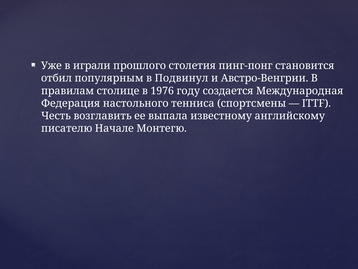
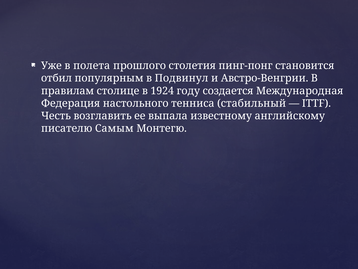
играли: играли -> полета
1976: 1976 -> 1924
спортсмены: спортсмены -> стабильный
Начале: Начале -> Самым
